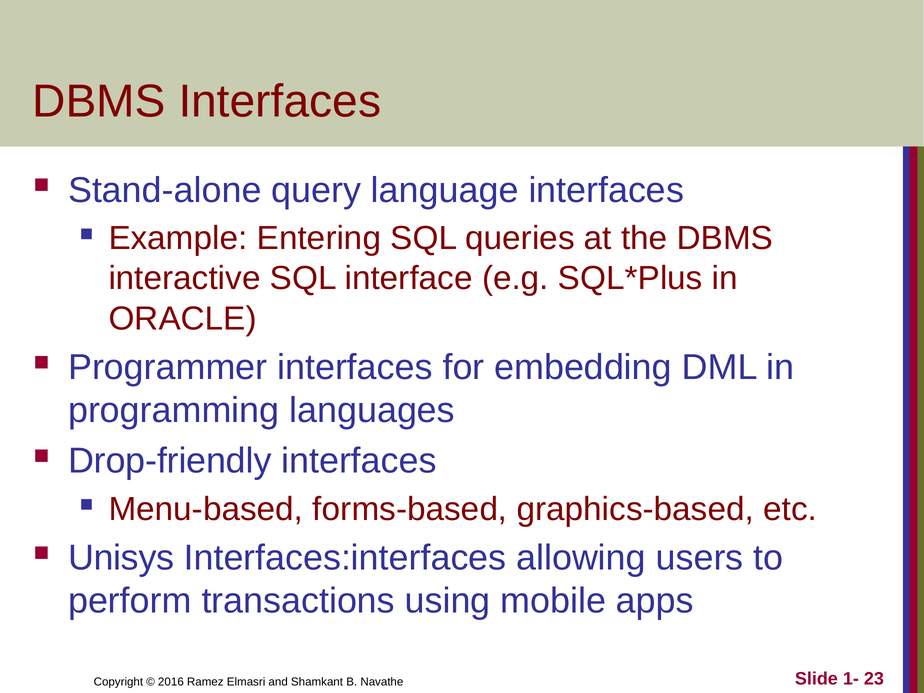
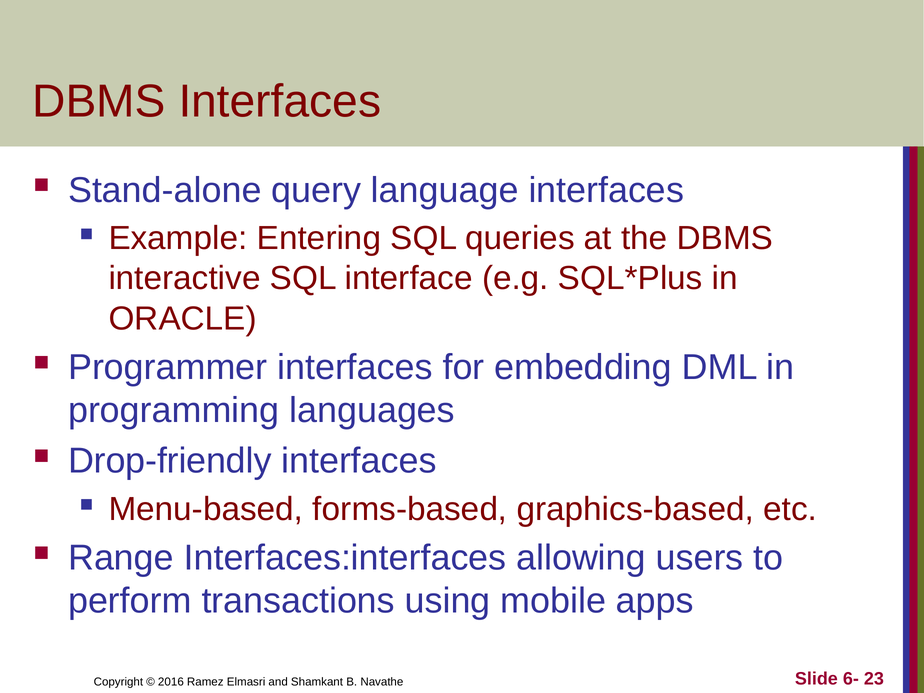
Unisys: Unisys -> Range
1-: 1- -> 6-
